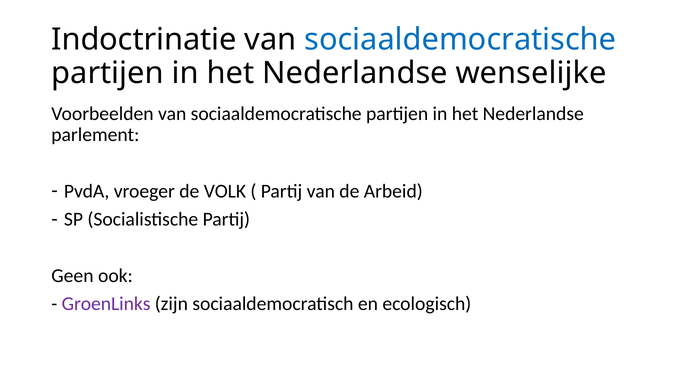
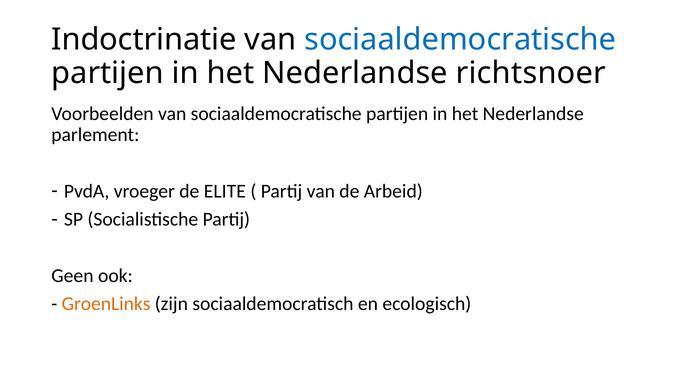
wenselijke: wenselijke -> richtsnoer
VOLK: VOLK -> ELITE
GroenLinks colour: purple -> orange
